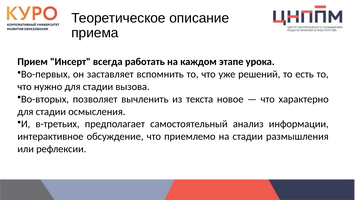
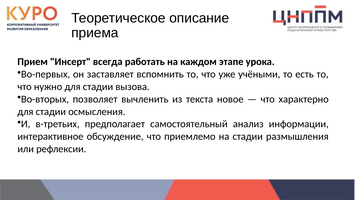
решений: решений -> учёными
